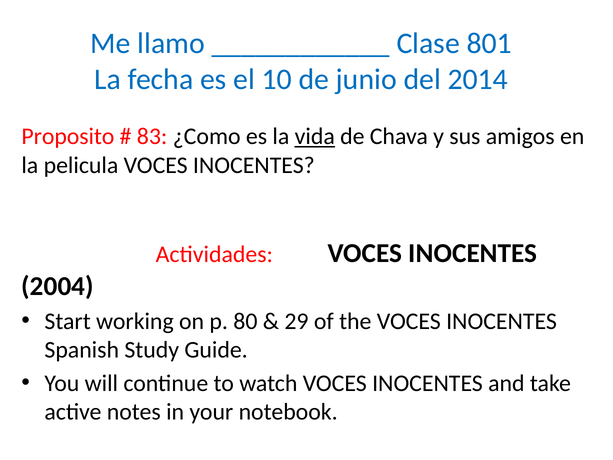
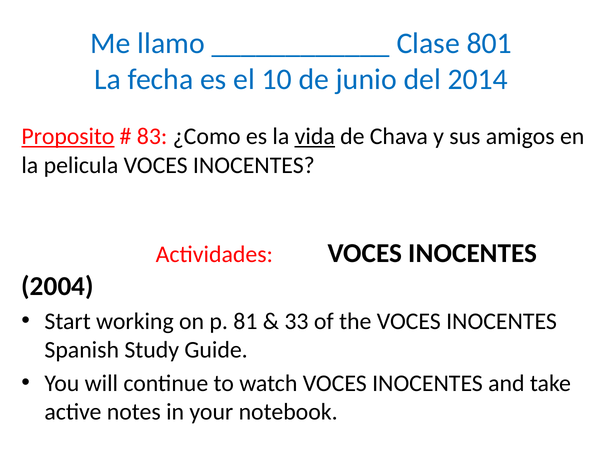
Proposito underline: none -> present
80: 80 -> 81
29: 29 -> 33
